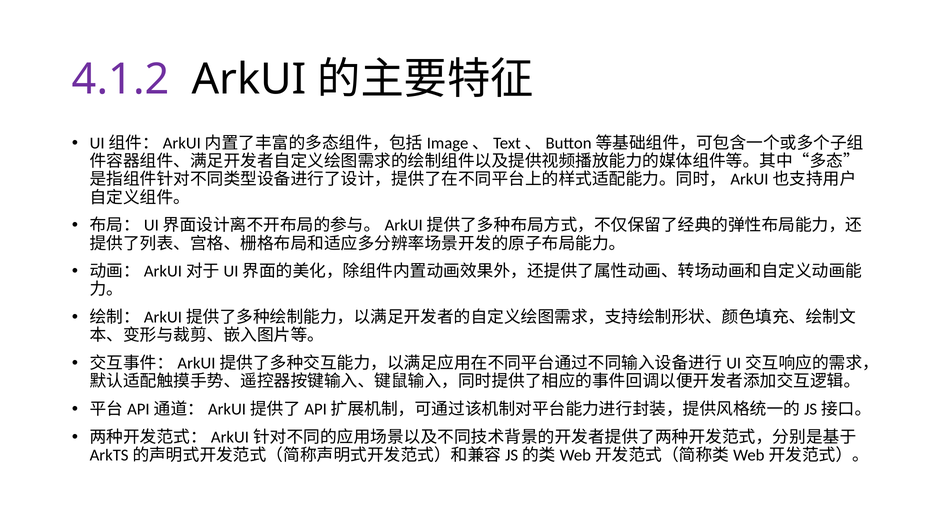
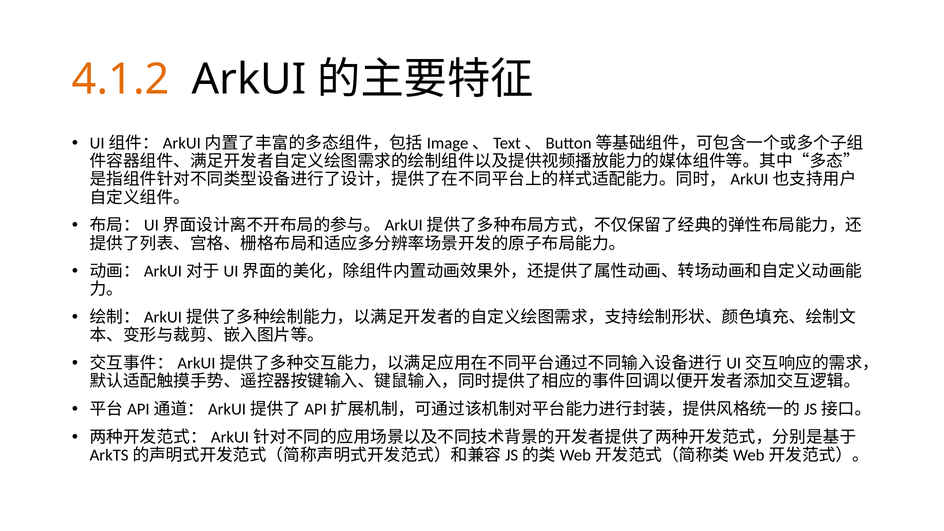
4.1.2 colour: purple -> orange
